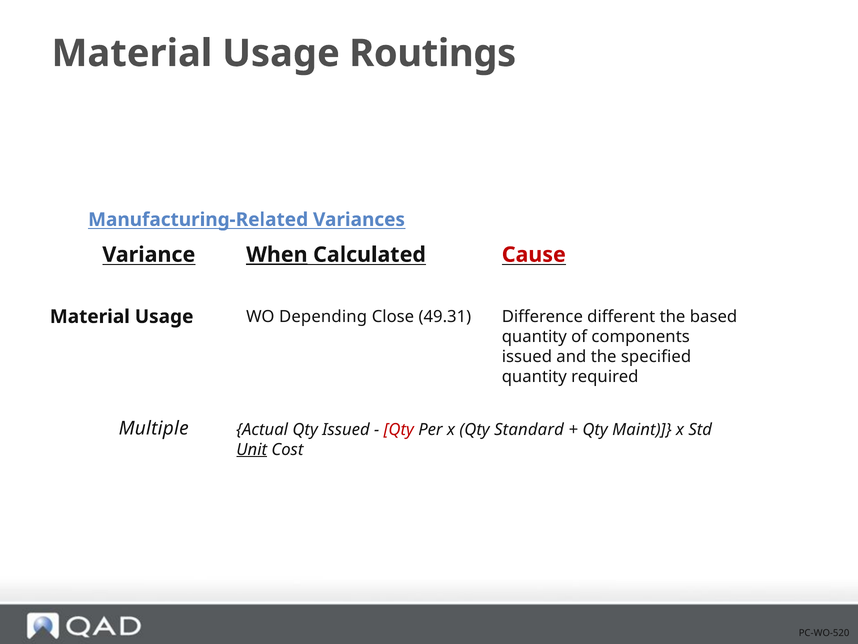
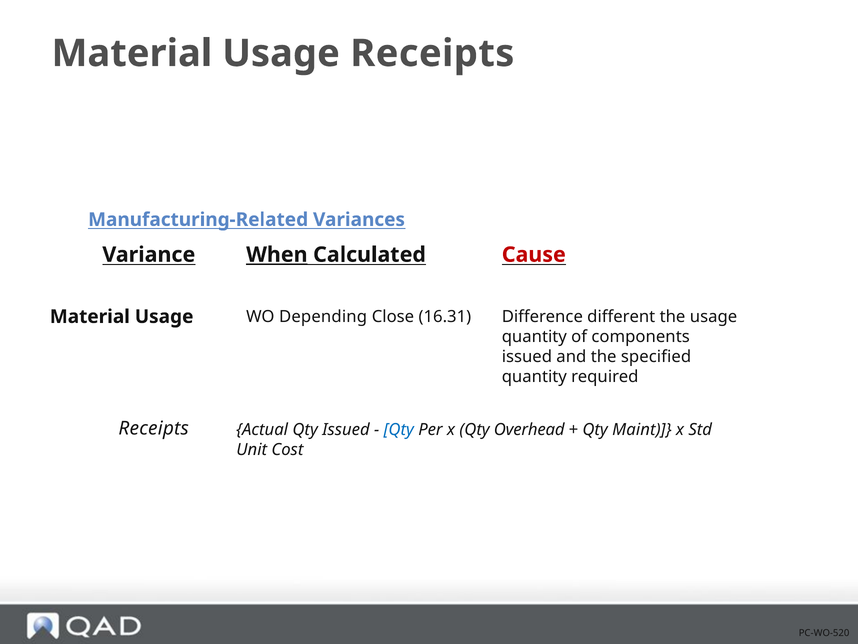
Usage Routings: Routings -> Receipts
49.31: 49.31 -> 16.31
the based: based -> usage
Multiple at (154, 428): Multiple -> Receipts
Qty at (399, 429) colour: red -> blue
Standard: Standard -> Overhead
Unit underline: present -> none
